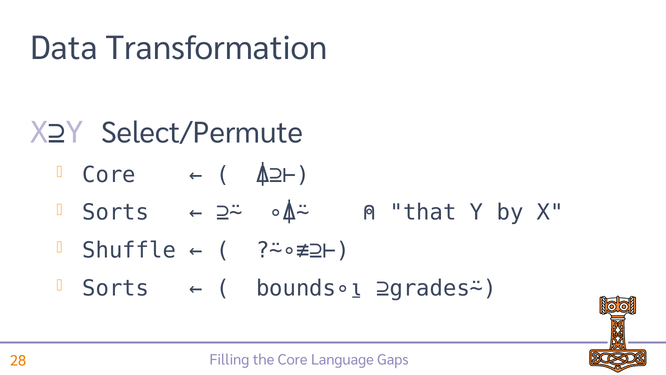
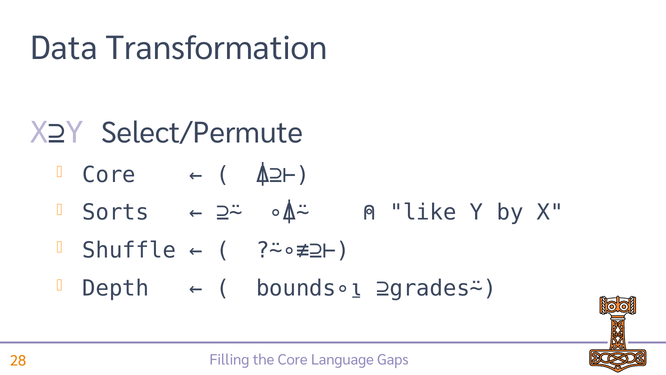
that: that -> like
Sorts at (116, 288): Sorts -> Depth
